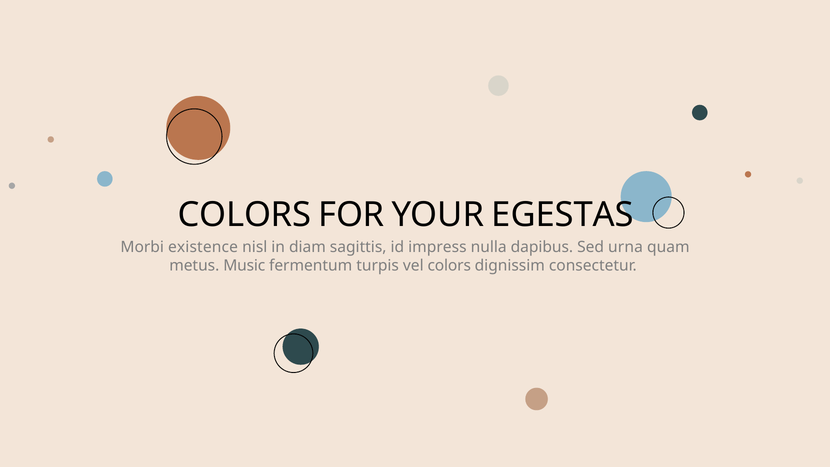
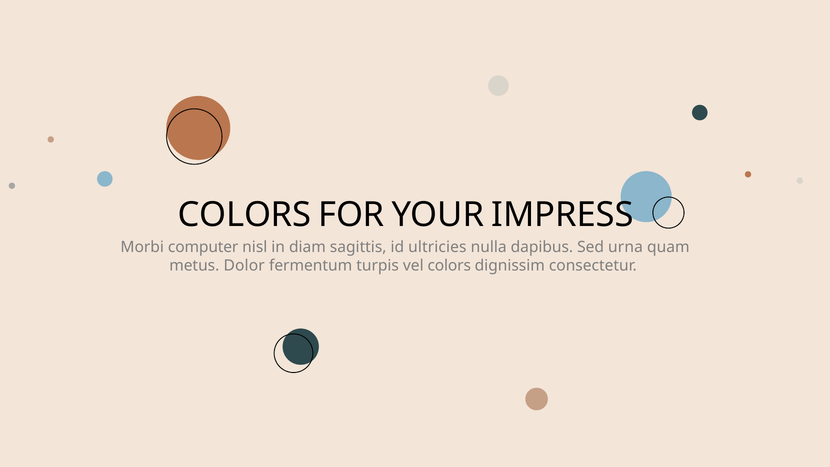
EGESTAS: EGESTAS -> IMPRESS
existence: existence -> computer
impress: impress -> ultricies
Music: Music -> Dolor
